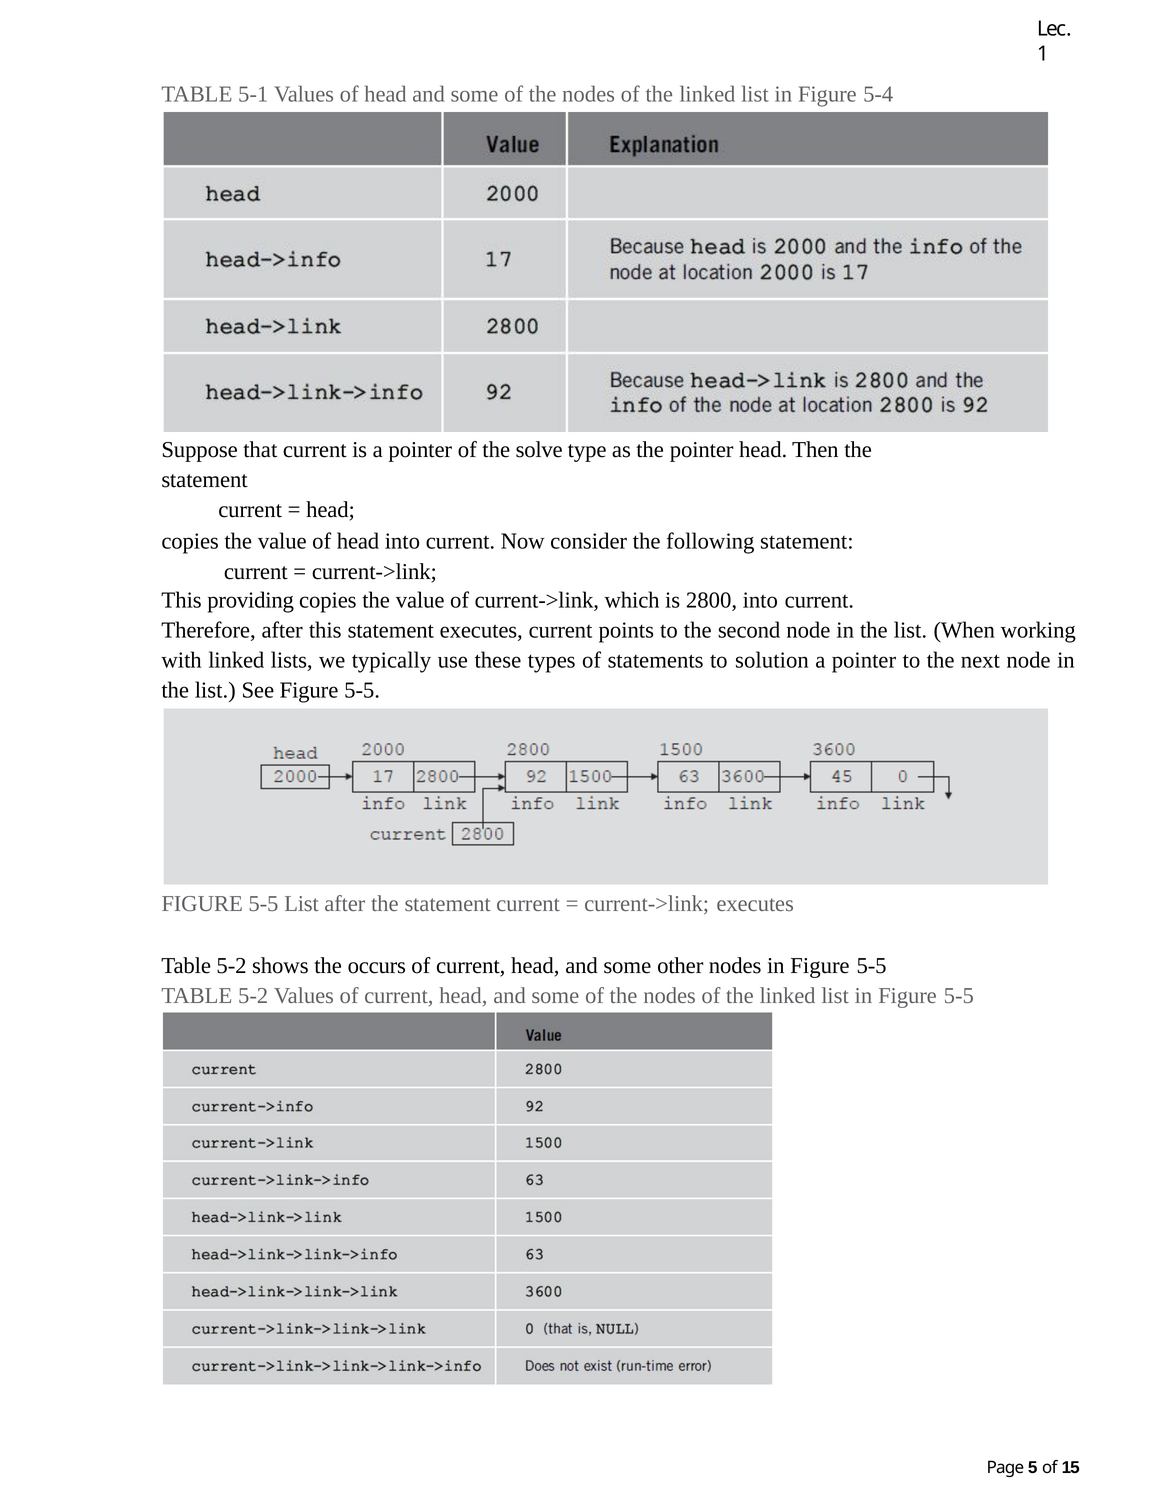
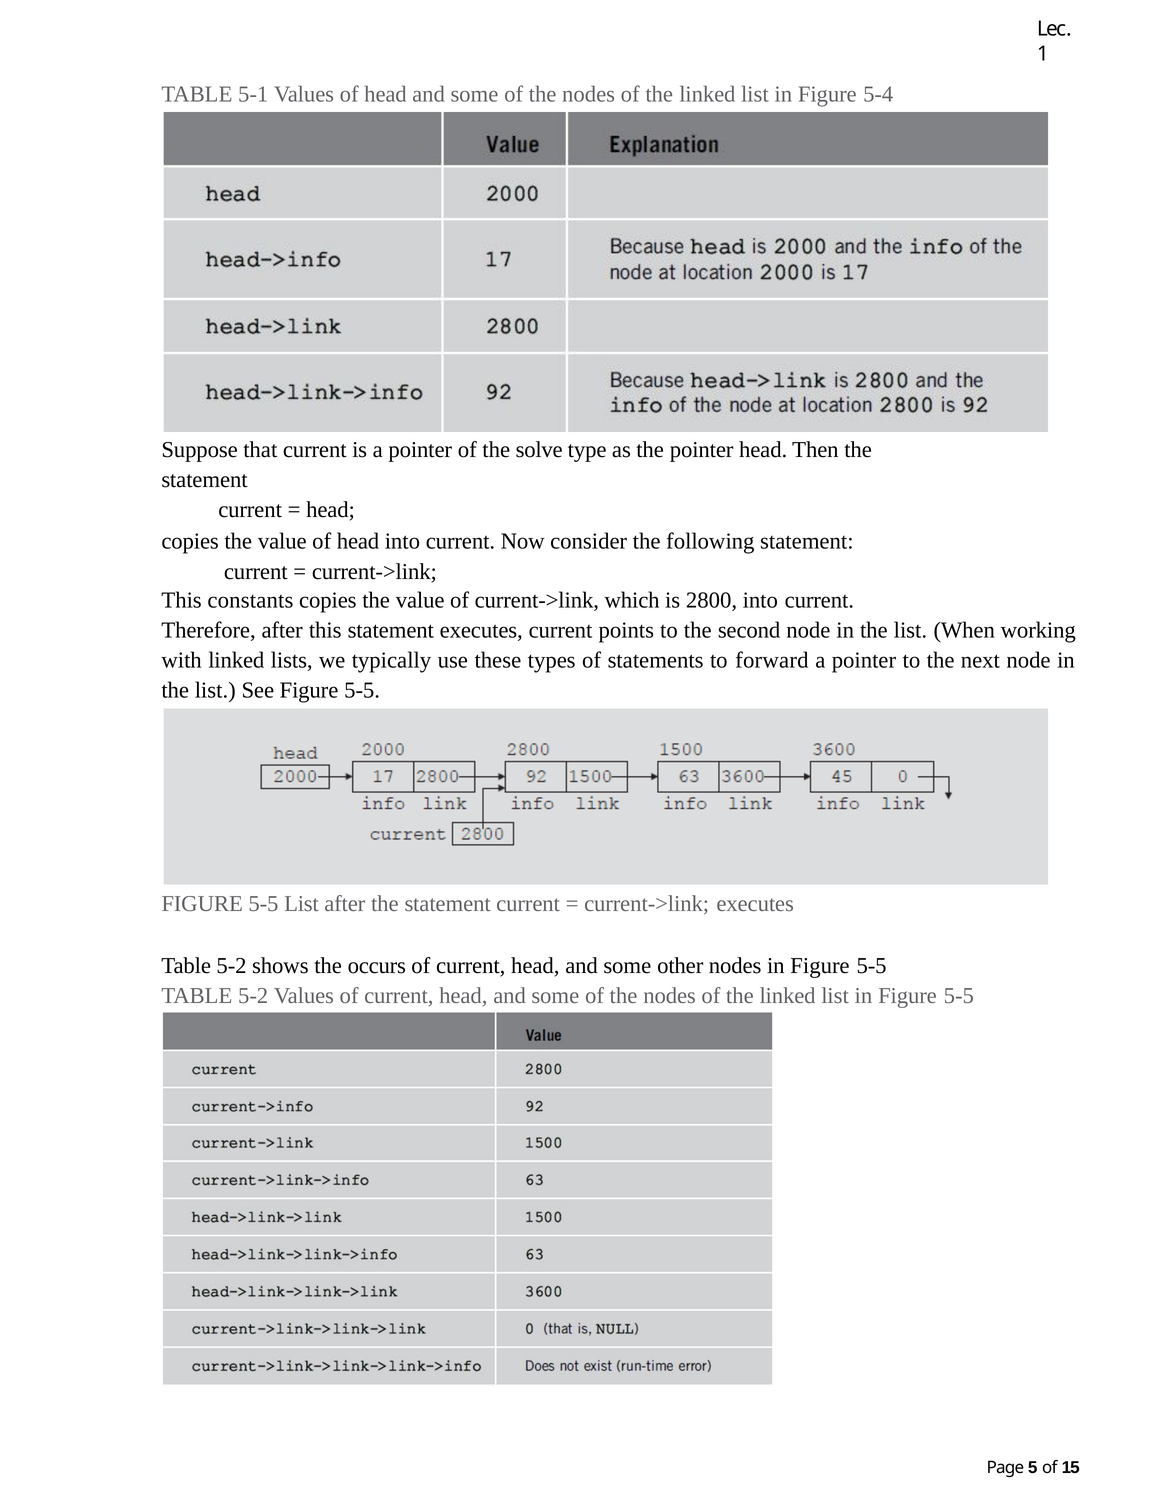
providing: providing -> constants
solution: solution -> forward
